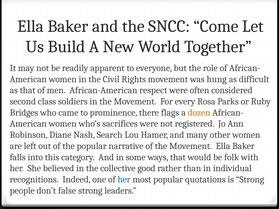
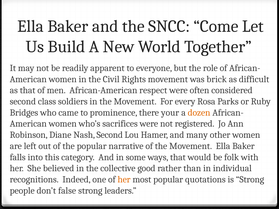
hung: hung -> brick
flags: flags -> your
Nash Search: Search -> Second
her at (124, 180) colour: blue -> orange
